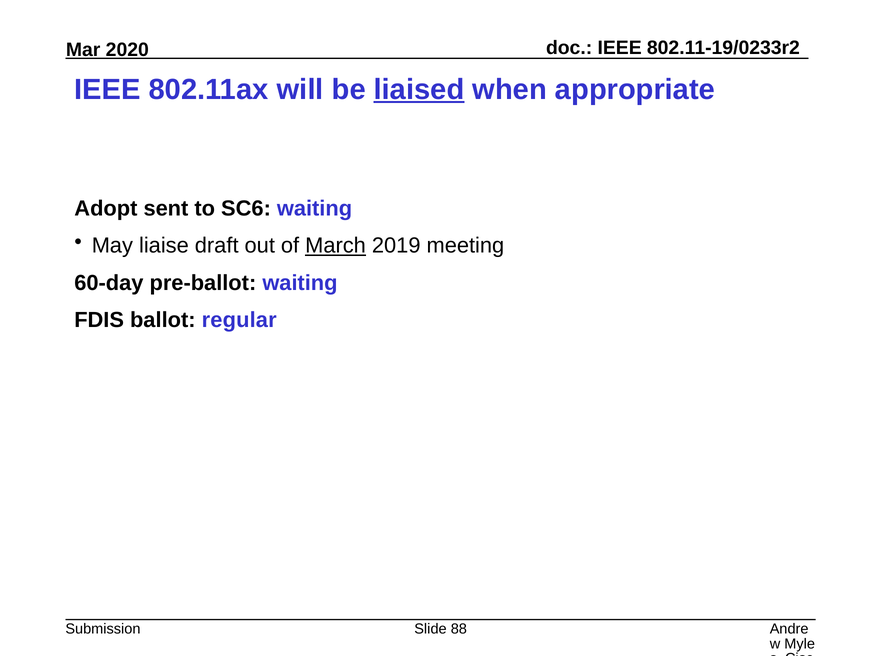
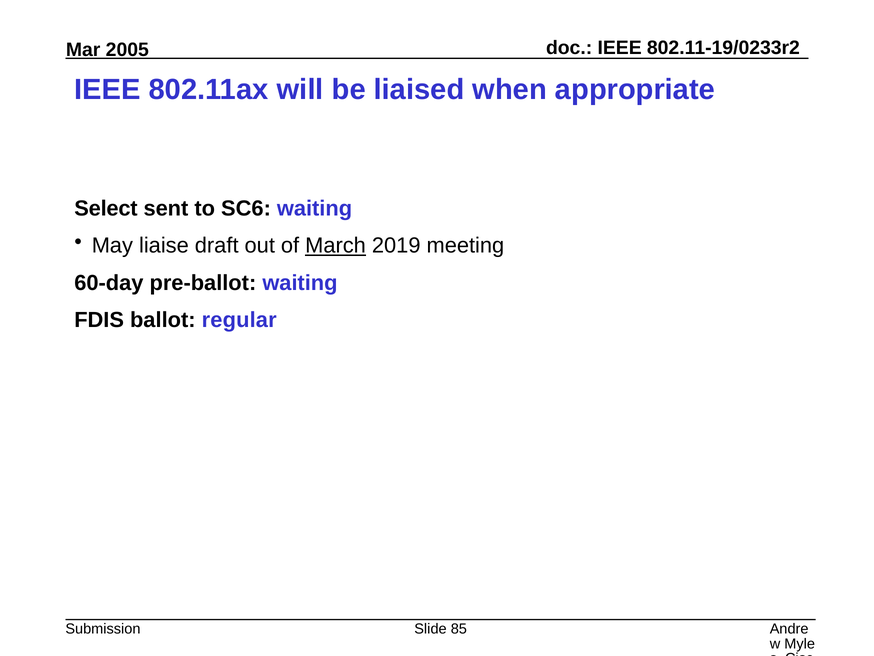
2020: 2020 -> 2005
liaised underline: present -> none
Adopt: Adopt -> Select
88: 88 -> 85
